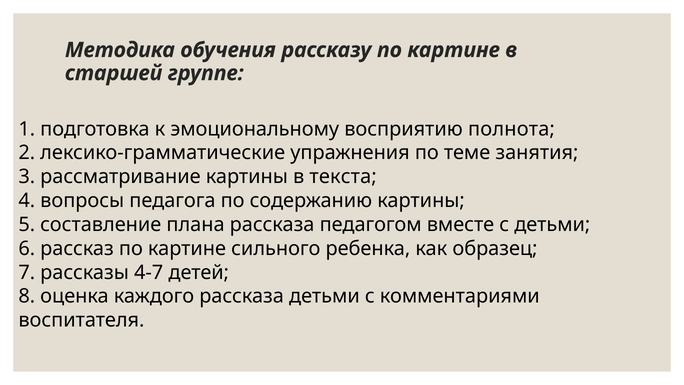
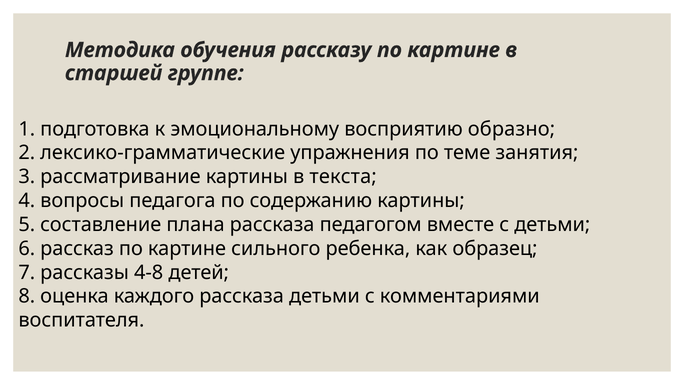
полнота: полнота -> образно
4-7: 4-7 -> 4-8
